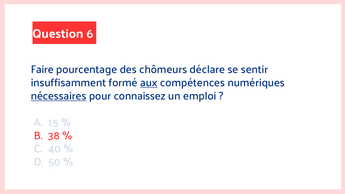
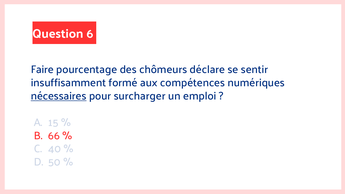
aux underline: present -> none
connaissez: connaissez -> surcharger
38: 38 -> 66
